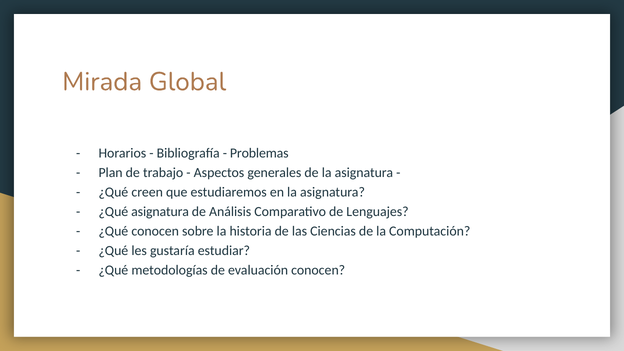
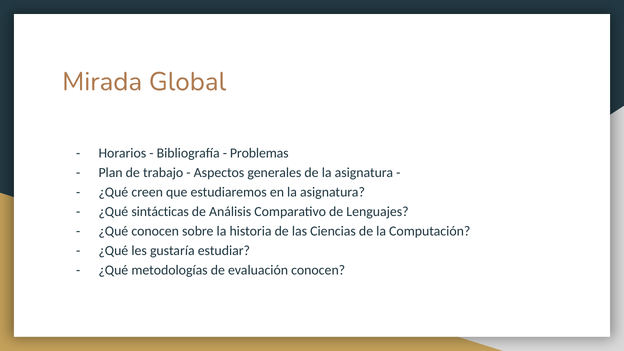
¿Qué asignatura: asignatura -> sintácticas
